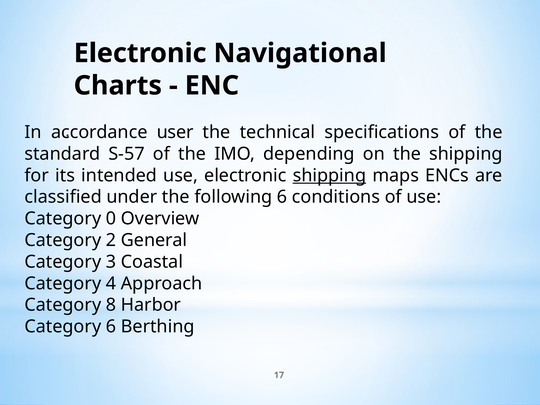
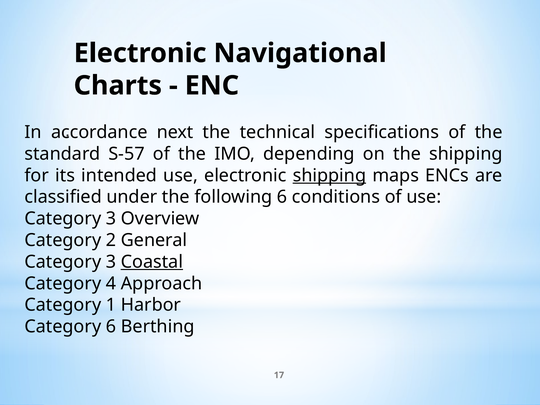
user: user -> next
0 at (111, 219): 0 -> 3
Coastal underline: none -> present
8: 8 -> 1
